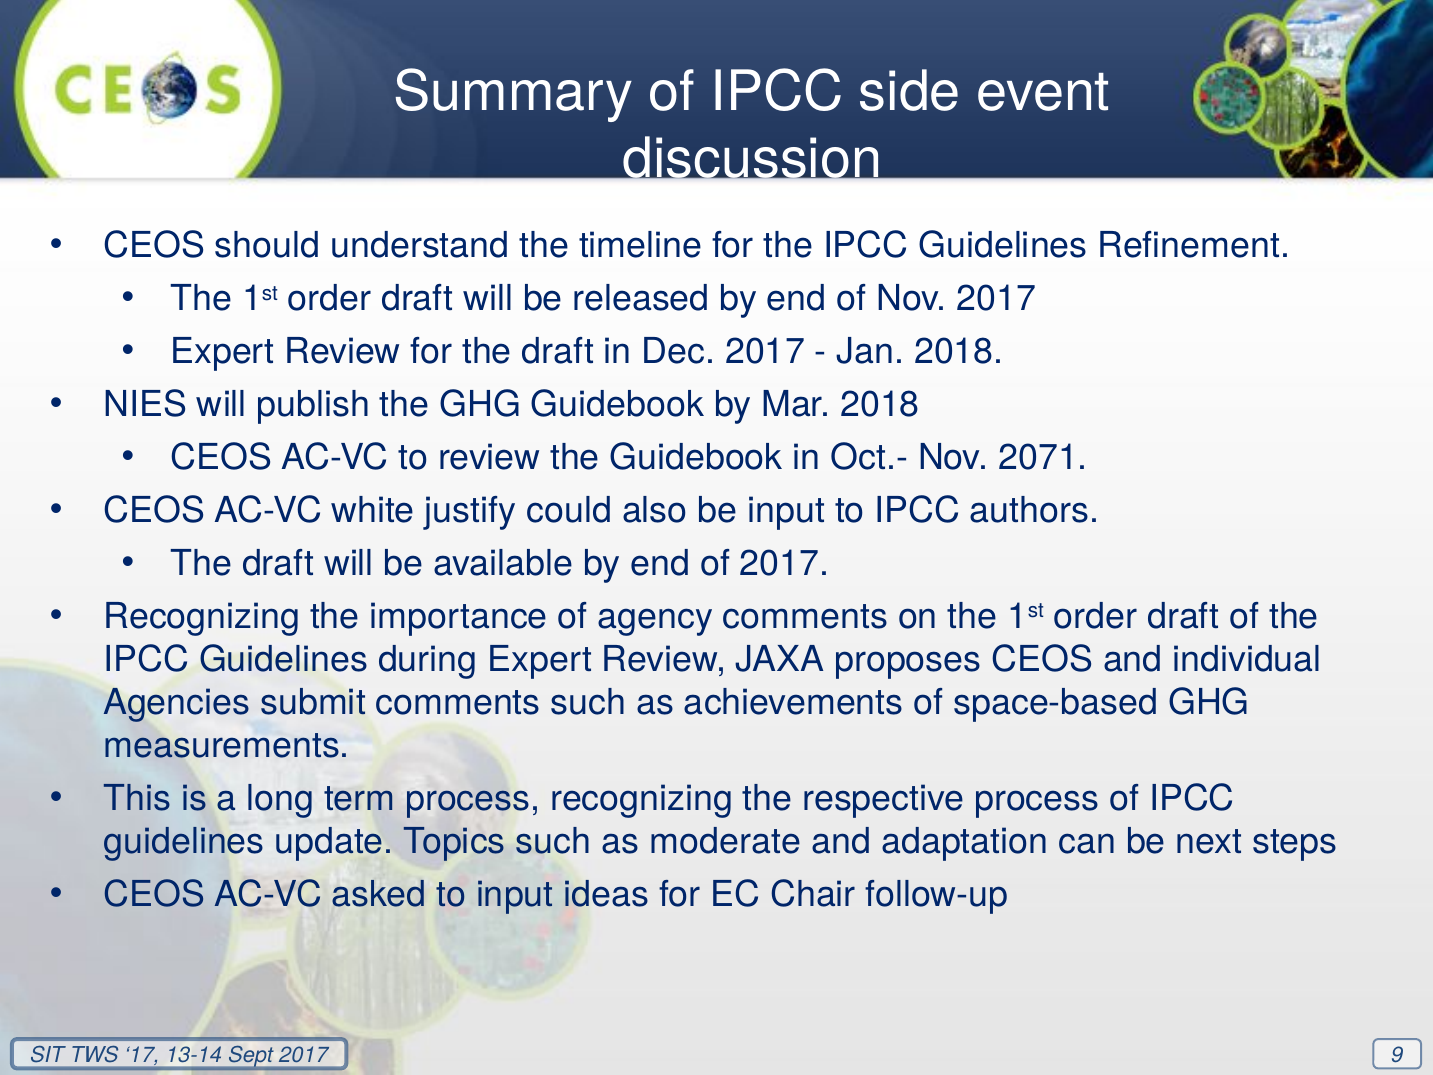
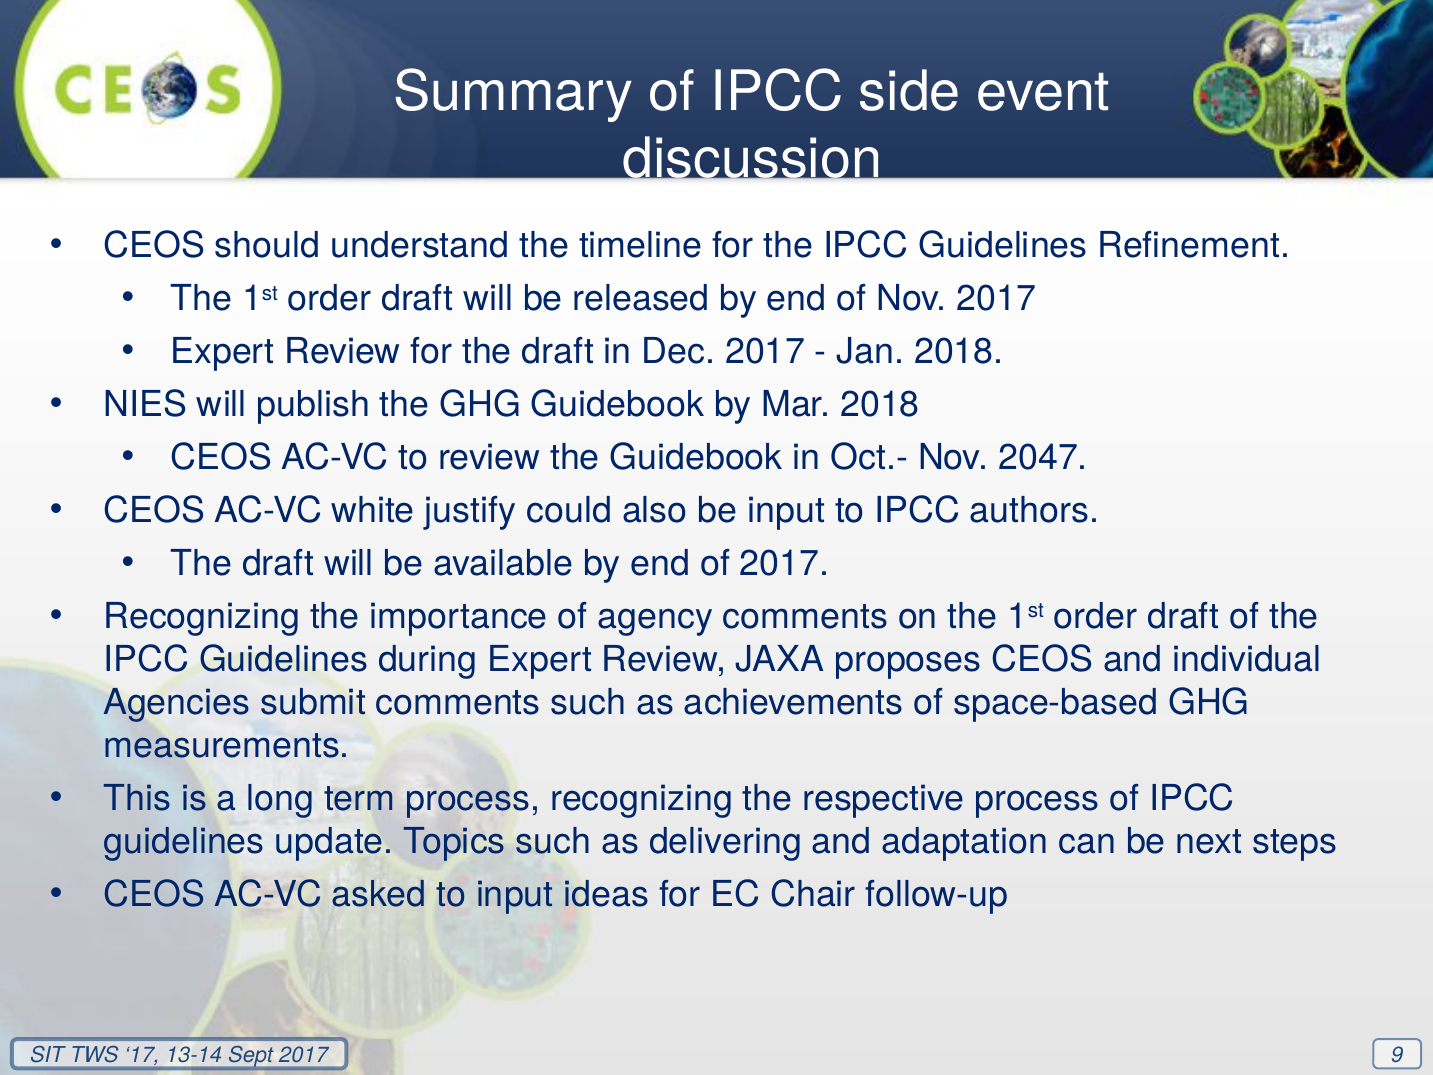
2071: 2071 -> 2047
moderate: moderate -> delivering
